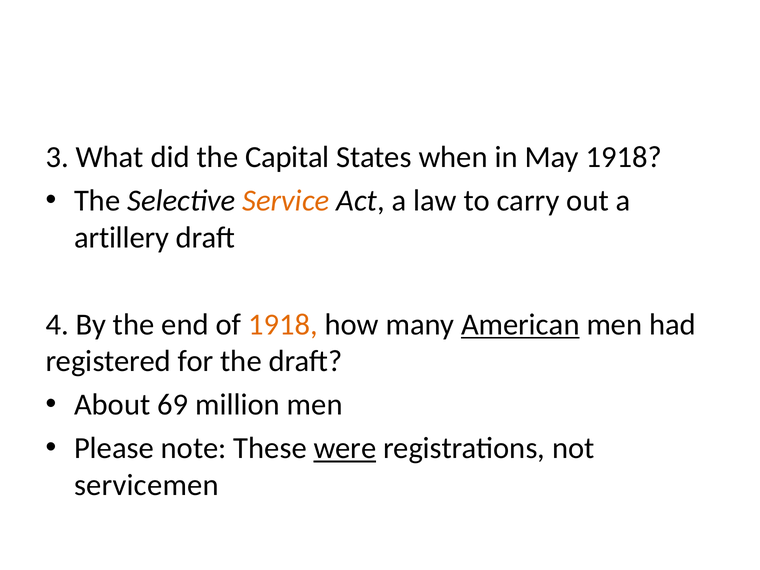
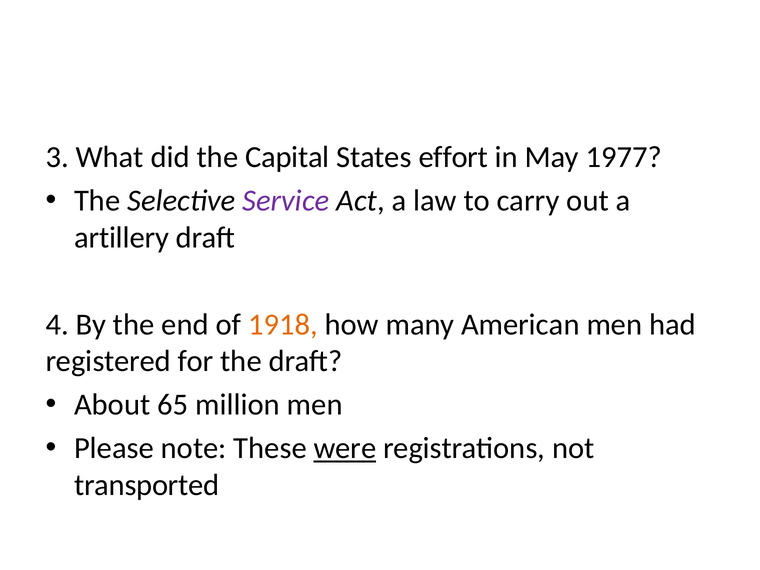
when: when -> effort
May 1918: 1918 -> 1977
Service colour: orange -> purple
American underline: present -> none
69: 69 -> 65
servicemen: servicemen -> transported
